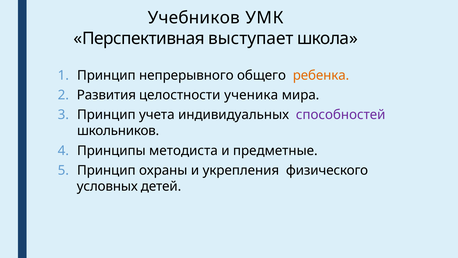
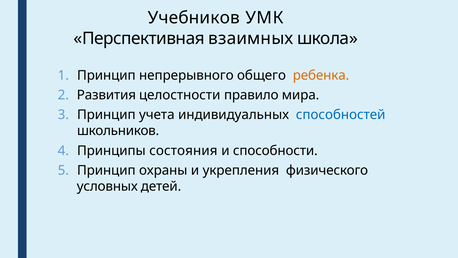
выступает: выступает -> взаимных
ученика: ученика -> правило
способностей colour: purple -> blue
методиста: методиста -> состояния
предметные: предметные -> способности
